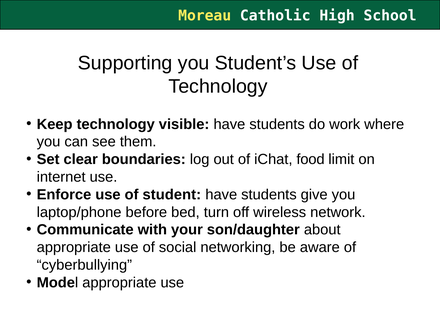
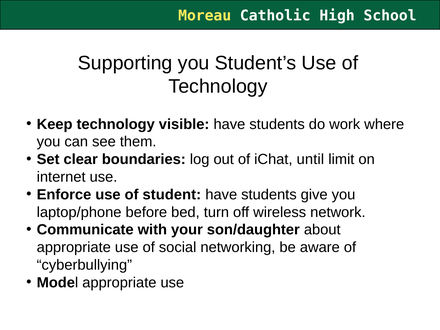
food: food -> until
